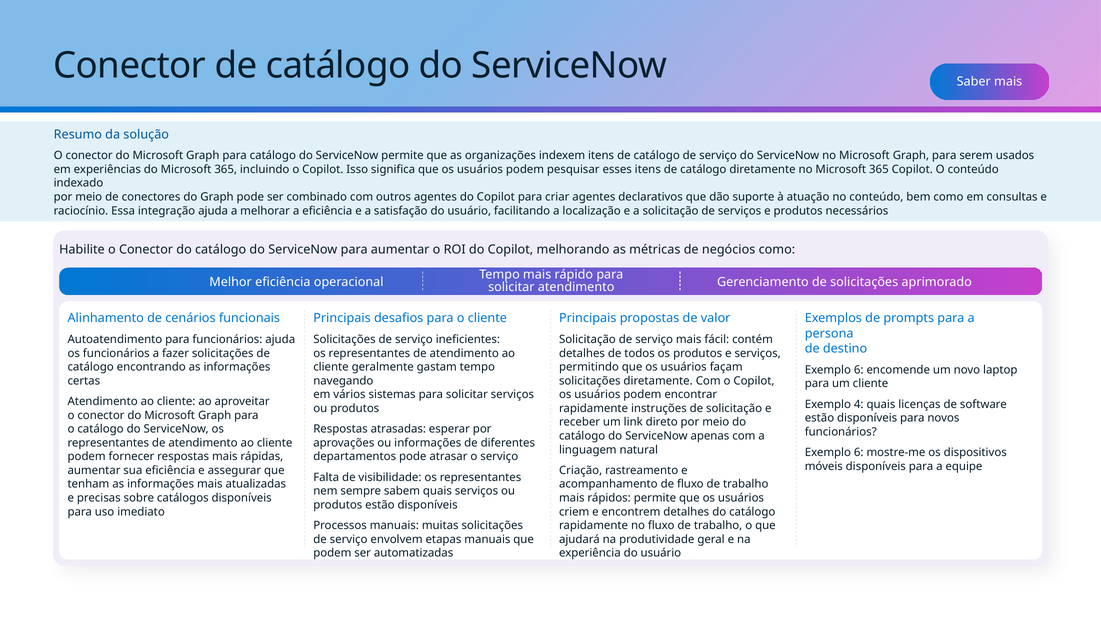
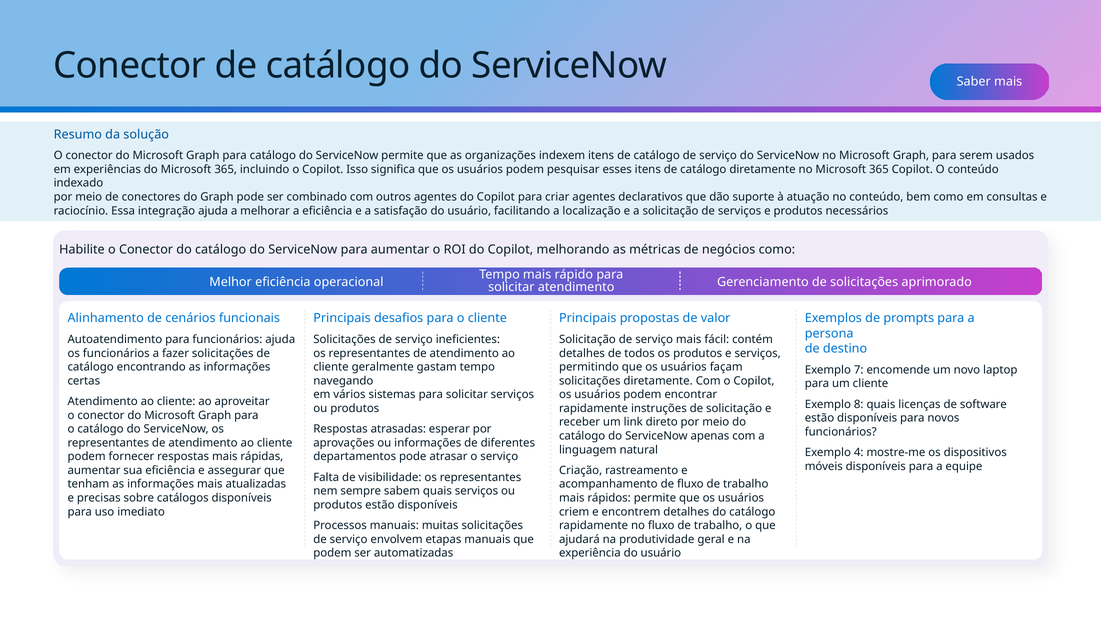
6 at (859, 370): 6 -> 7
4: 4 -> 8
6 at (859, 453): 6 -> 4
